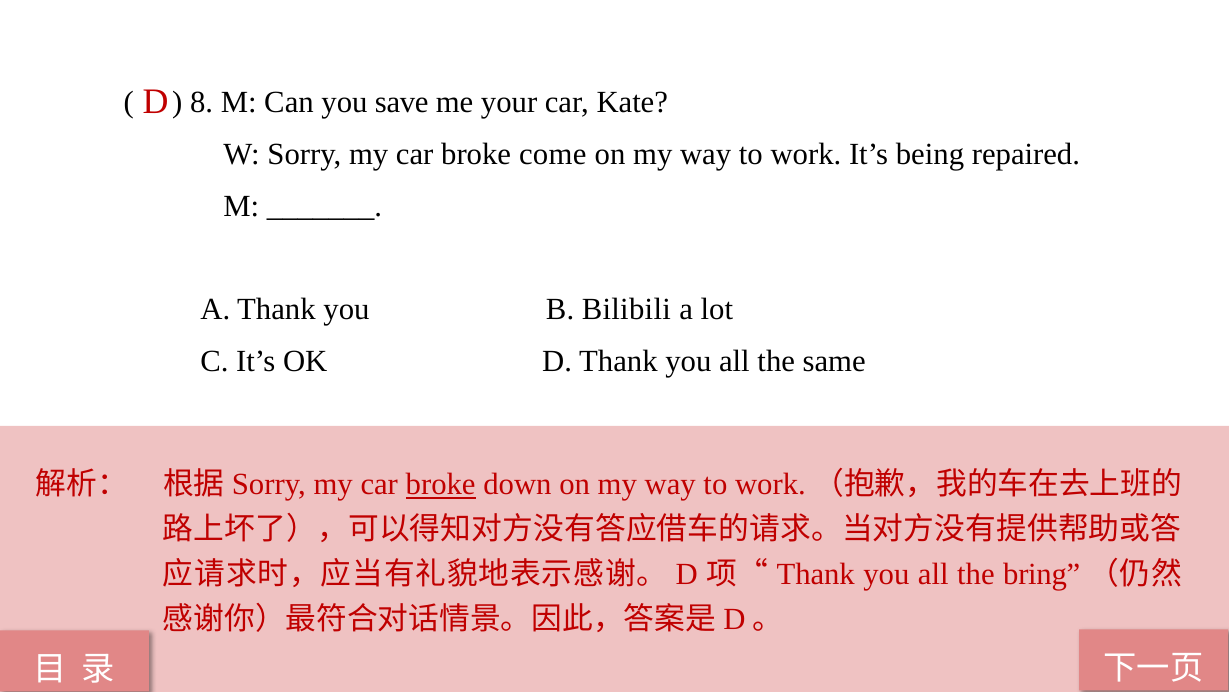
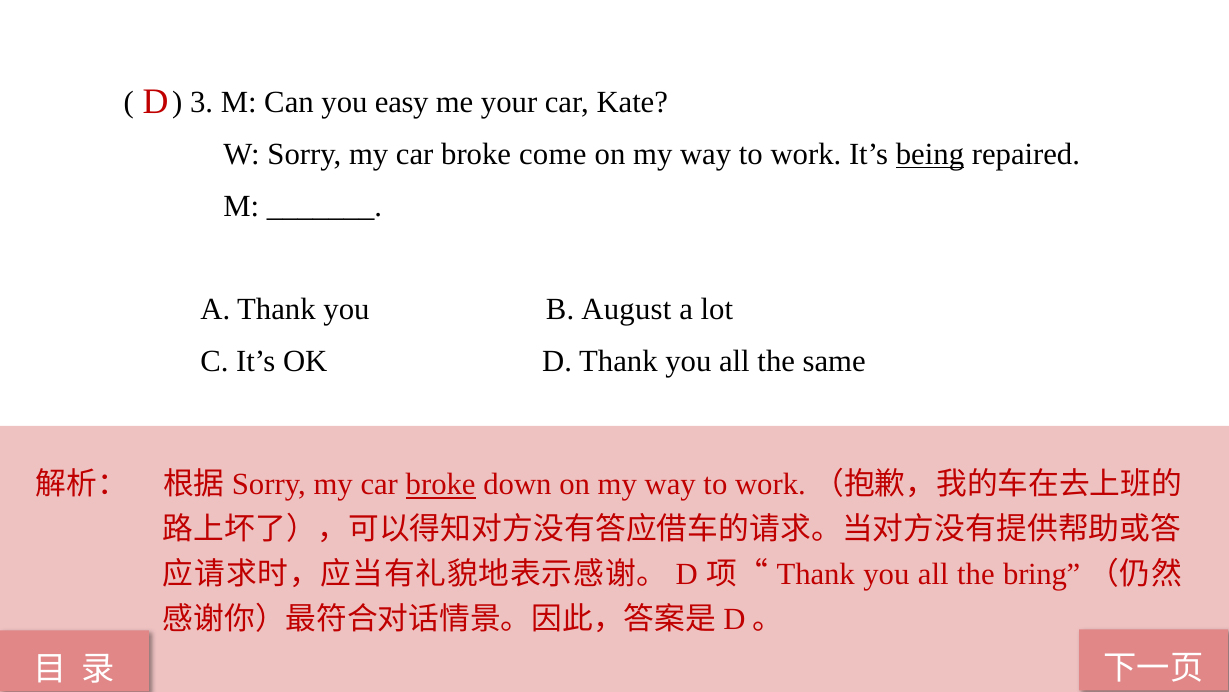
8: 8 -> 3
save: save -> easy
being underline: none -> present
Bilibili: Bilibili -> August
